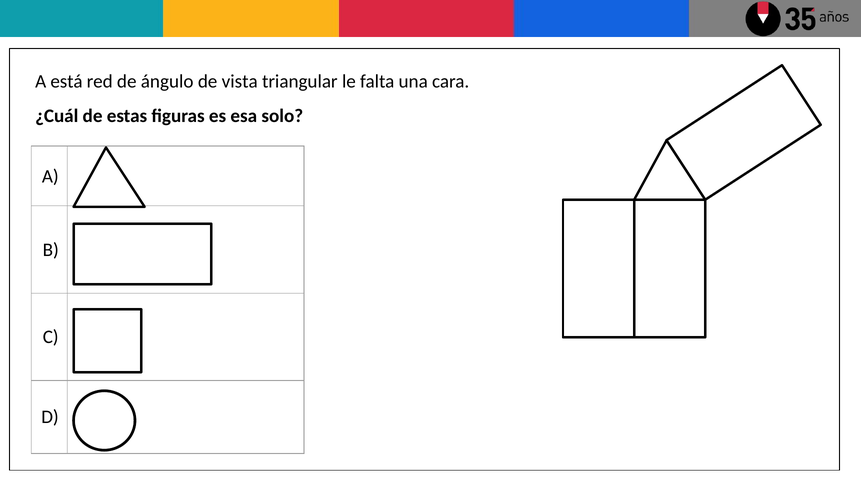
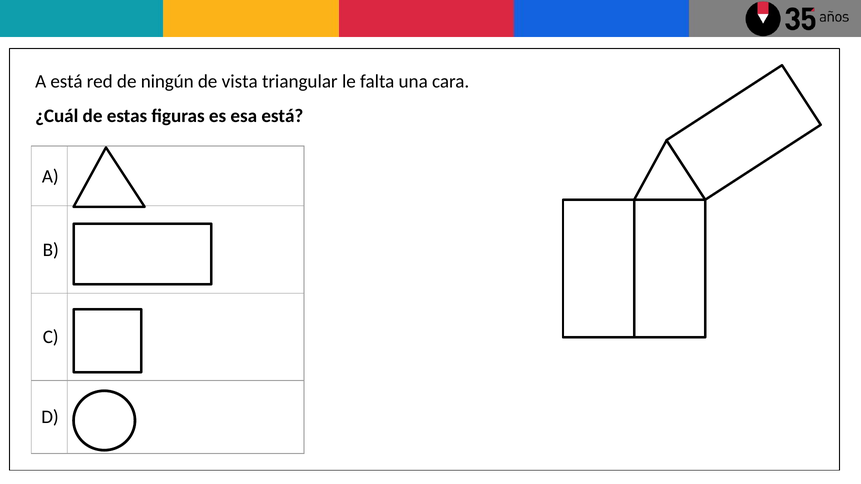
ángulo: ángulo -> ningún
esa solo: solo -> está
